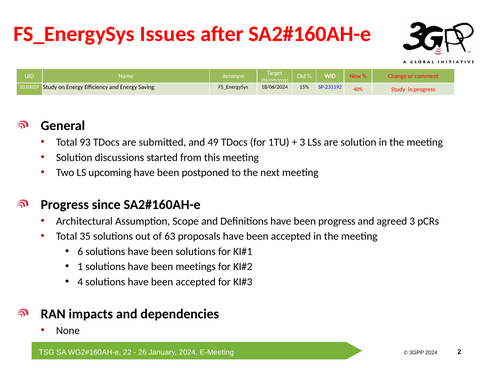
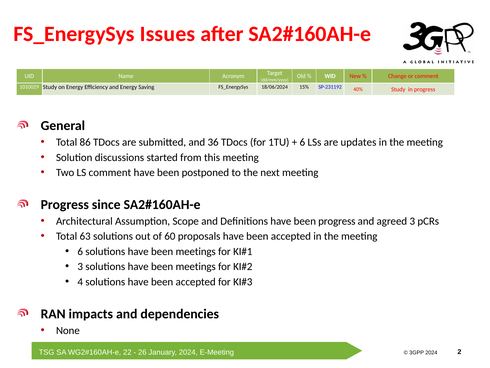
93: 93 -> 86
49: 49 -> 36
3 at (302, 142): 3 -> 6
are solution: solution -> updates
LS upcoming: upcoming -> comment
35: 35 -> 63
63: 63 -> 60
solutions at (196, 251): solutions -> meetings
1 at (80, 266): 1 -> 3
